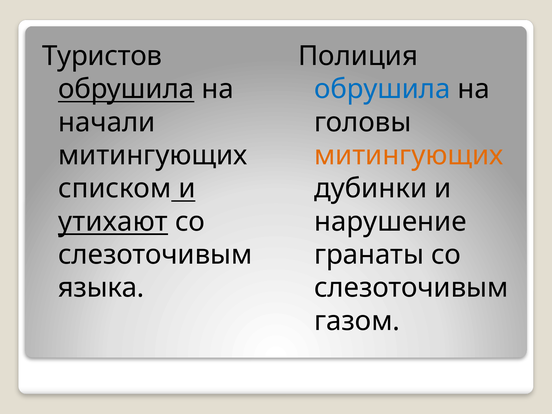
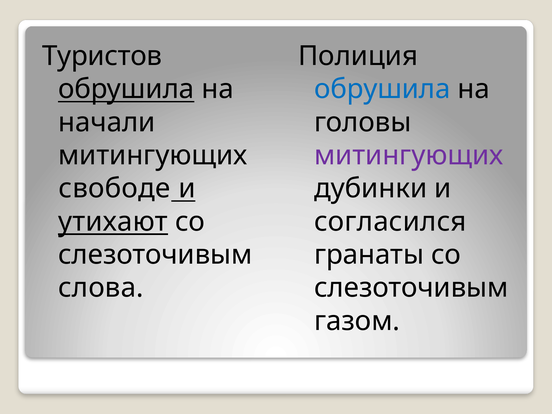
митингующих at (409, 155) colour: orange -> purple
списком: списком -> свободе
нарушение: нарушение -> согласился
языка: языка -> слова
